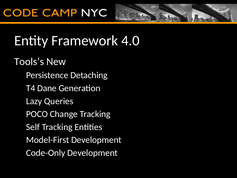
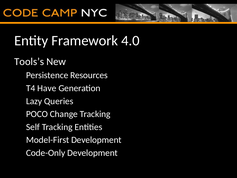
Detaching: Detaching -> Resources
Dane: Dane -> Have
